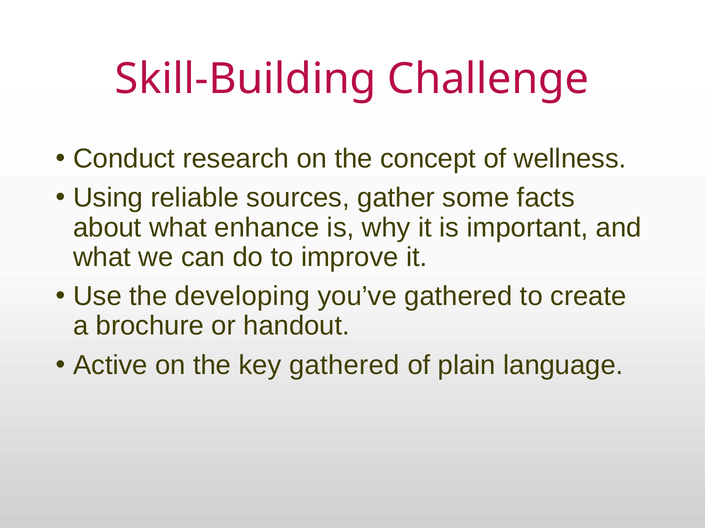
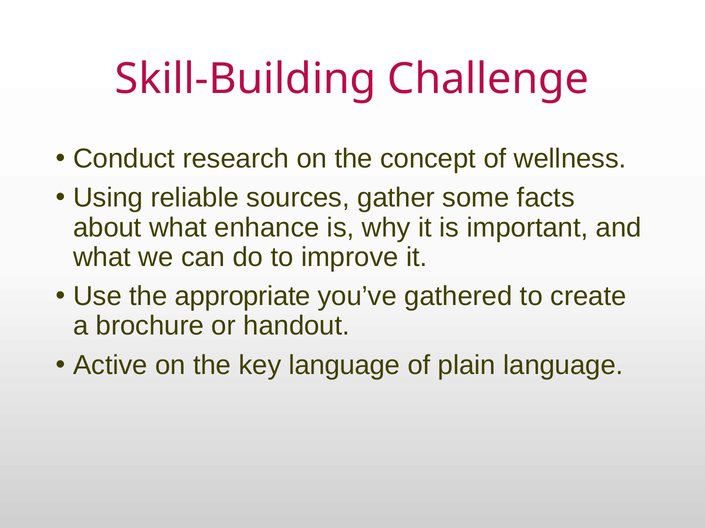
developing: developing -> appropriate
key gathered: gathered -> language
